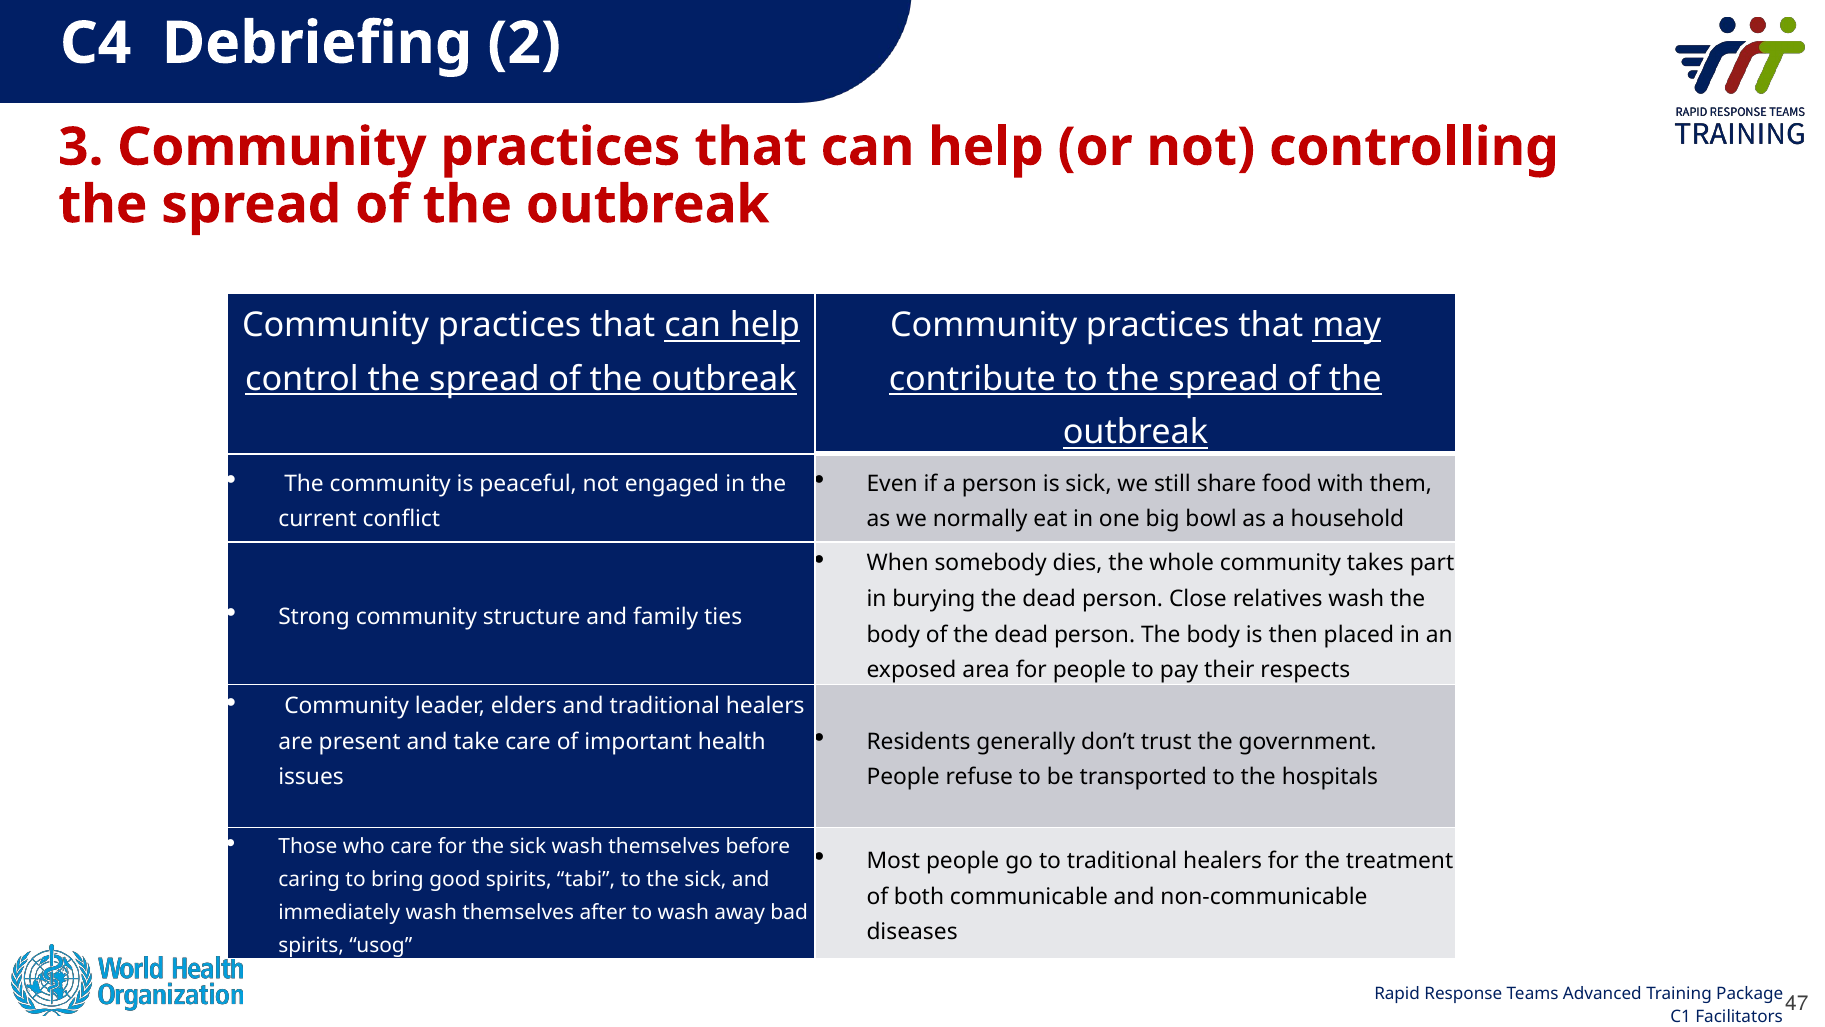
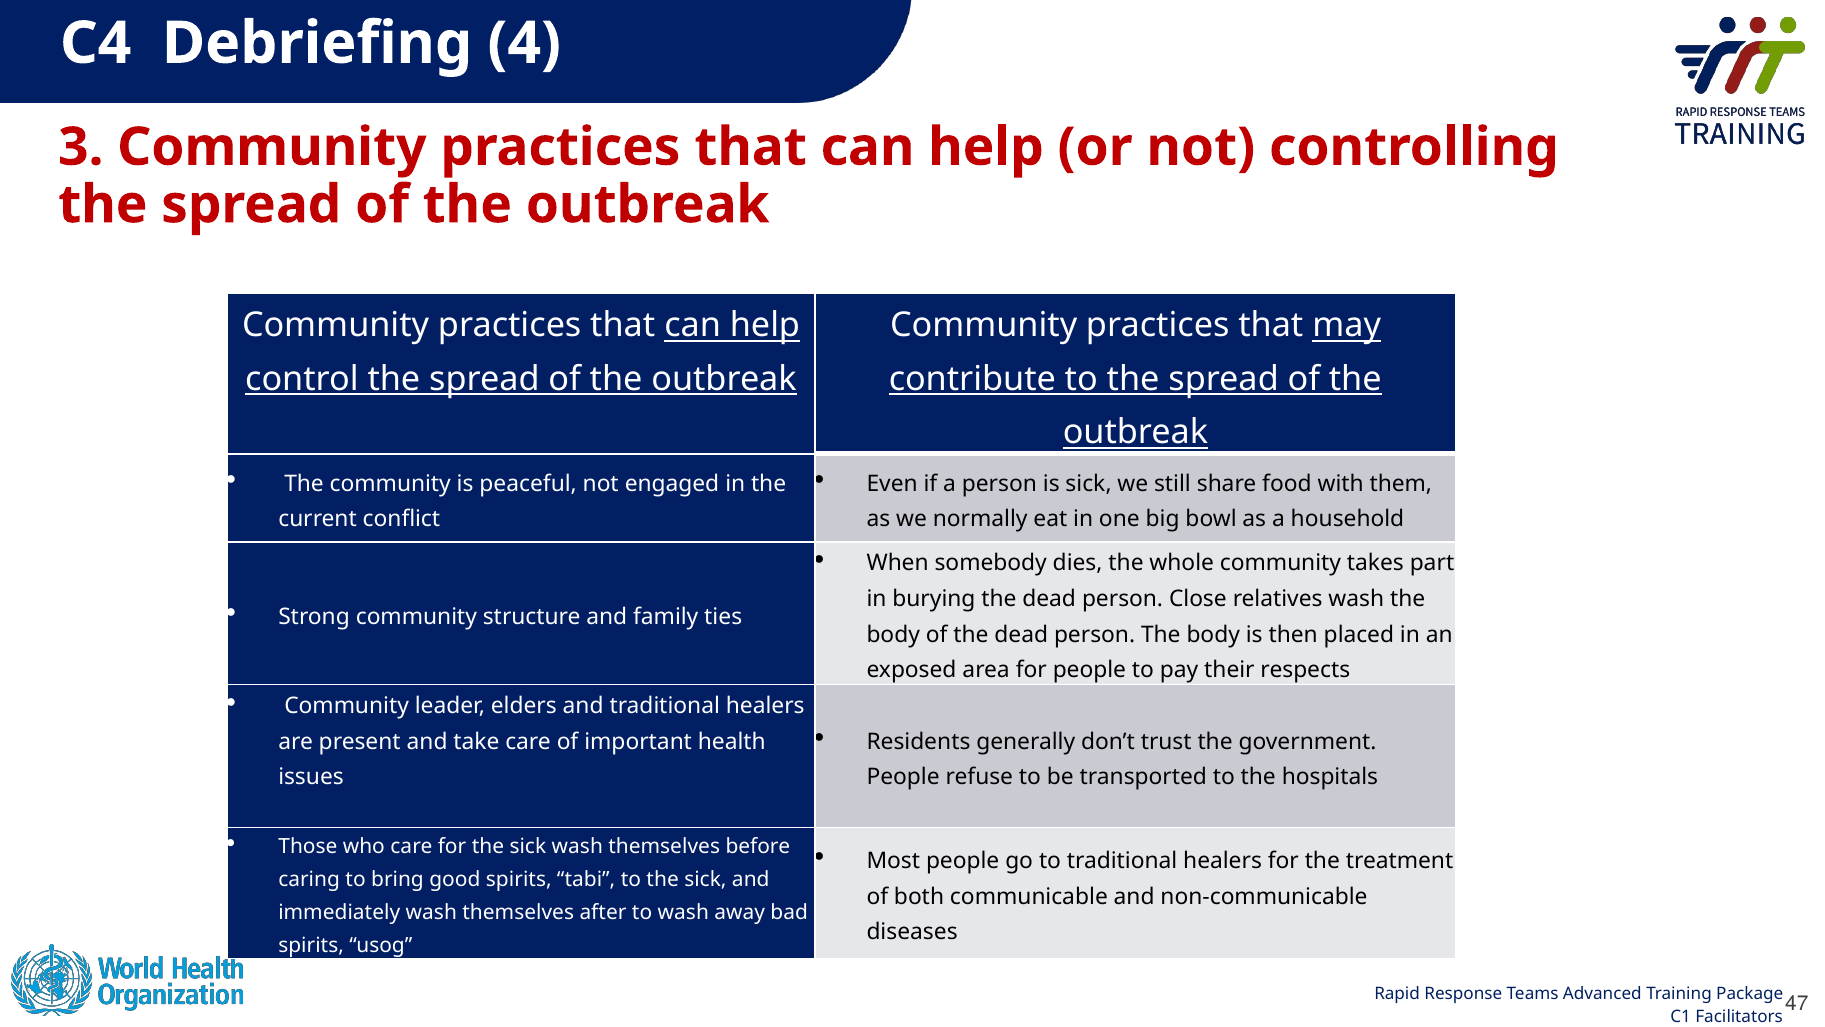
2: 2 -> 4
